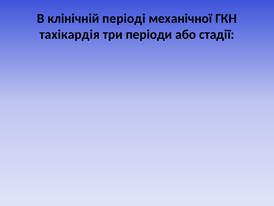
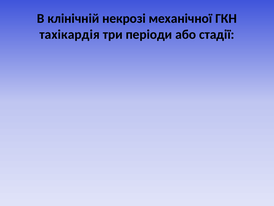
періоді: періоді -> некрозі
